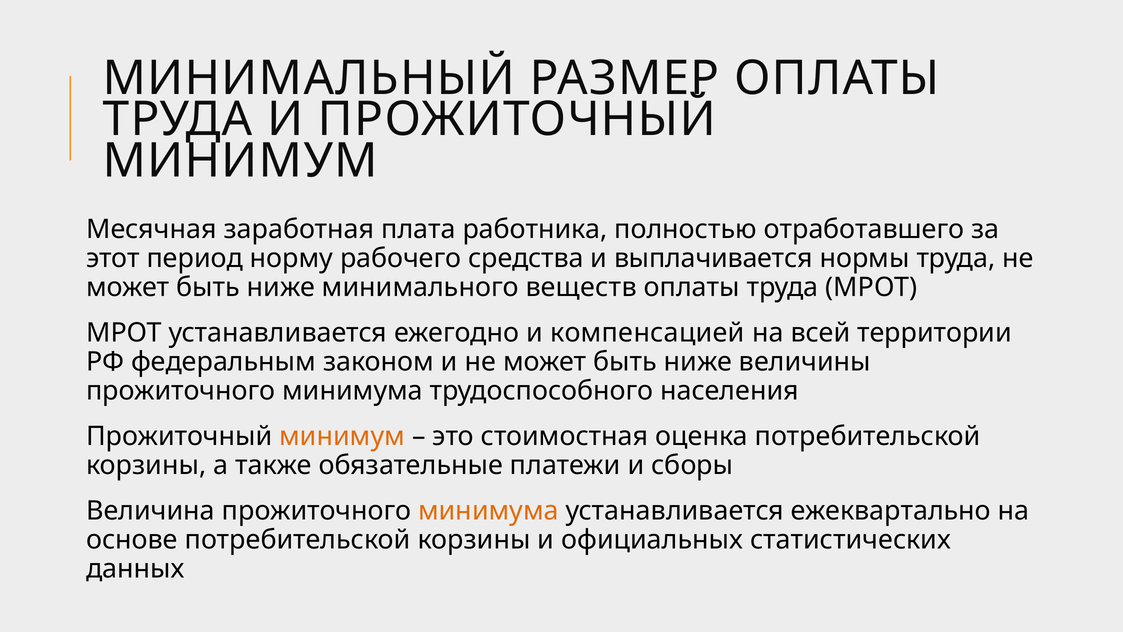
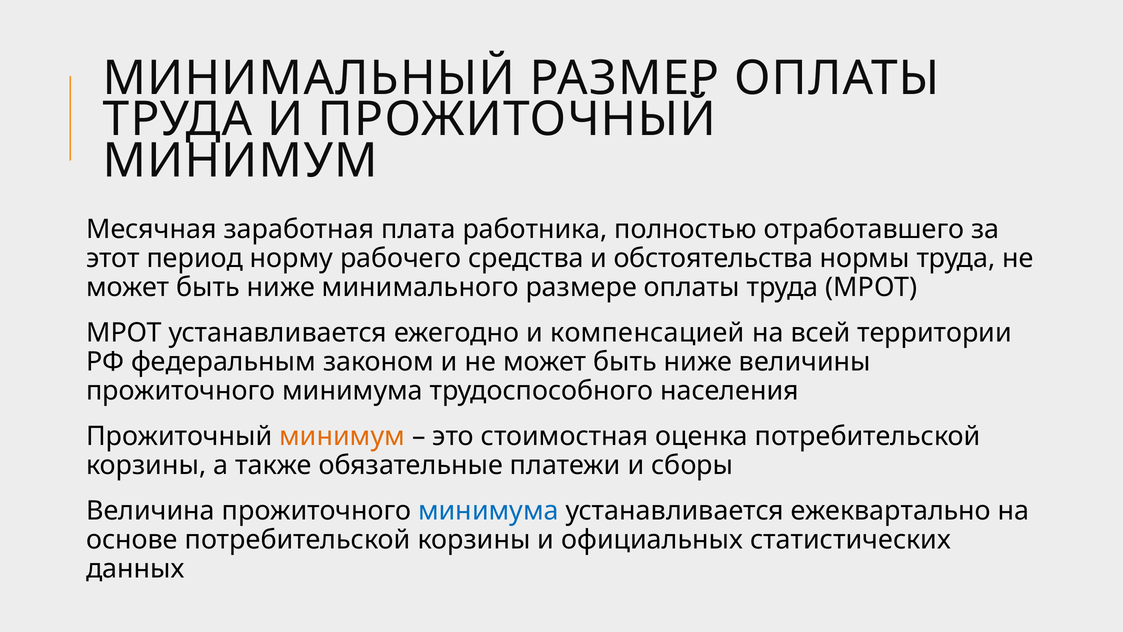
выплачивается: выплачивается -> обстоятельства
веществ: веществ -> размере
минимума at (488, 511) colour: orange -> blue
